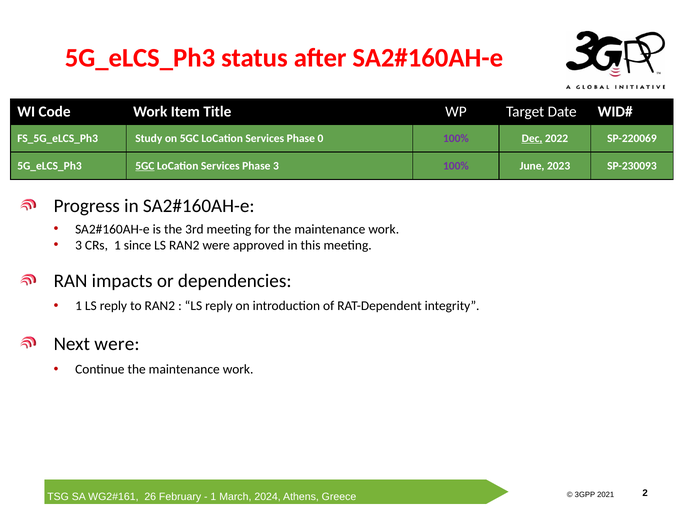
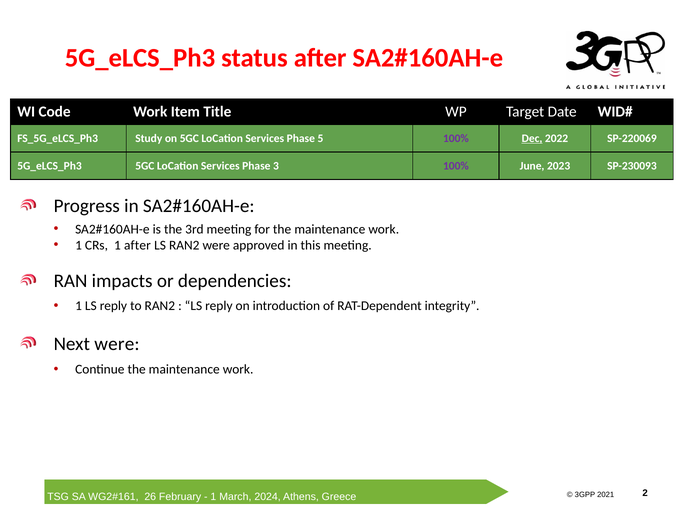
0: 0 -> 5
5GC at (145, 166) underline: present -> none
3 at (79, 245): 3 -> 1
1 since: since -> after
